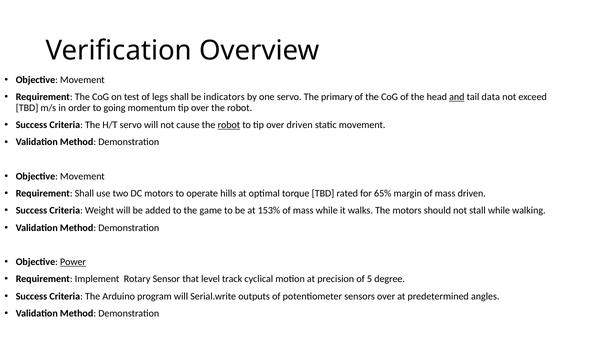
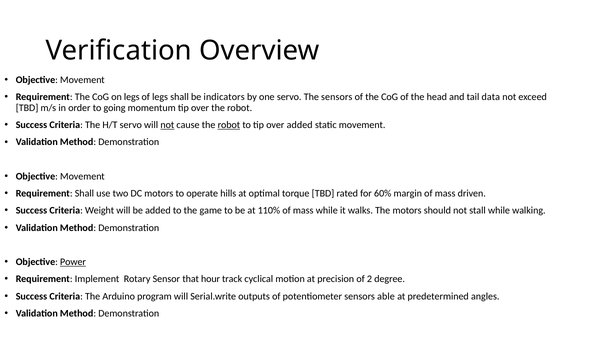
on test: test -> legs
The primary: primary -> sensors
and underline: present -> none
not at (167, 125) underline: none -> present
over driven: driven -> added
65%: 65% -> 60%
153%: 153% -> 110%
level: level -> hour
5: 5 -> 2
sensors over: over -> able
